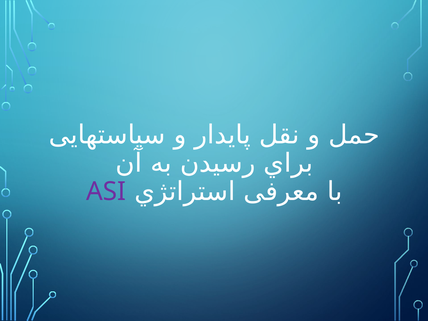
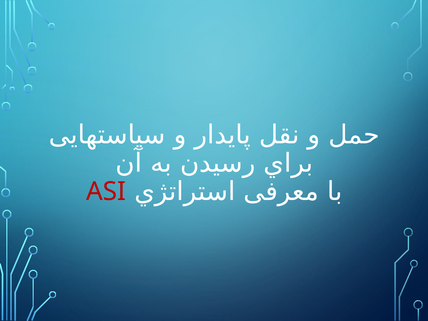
ASI colour: purple -> red
